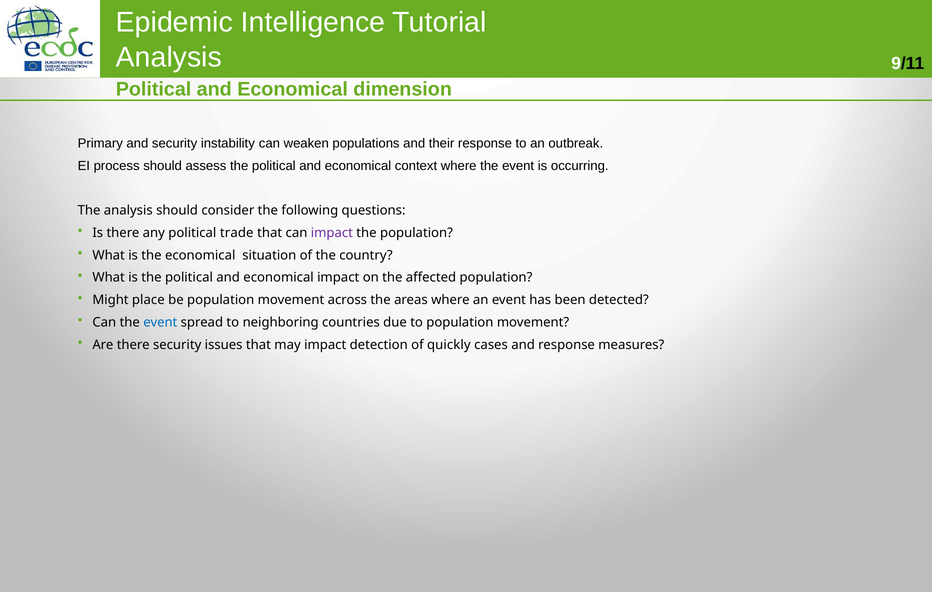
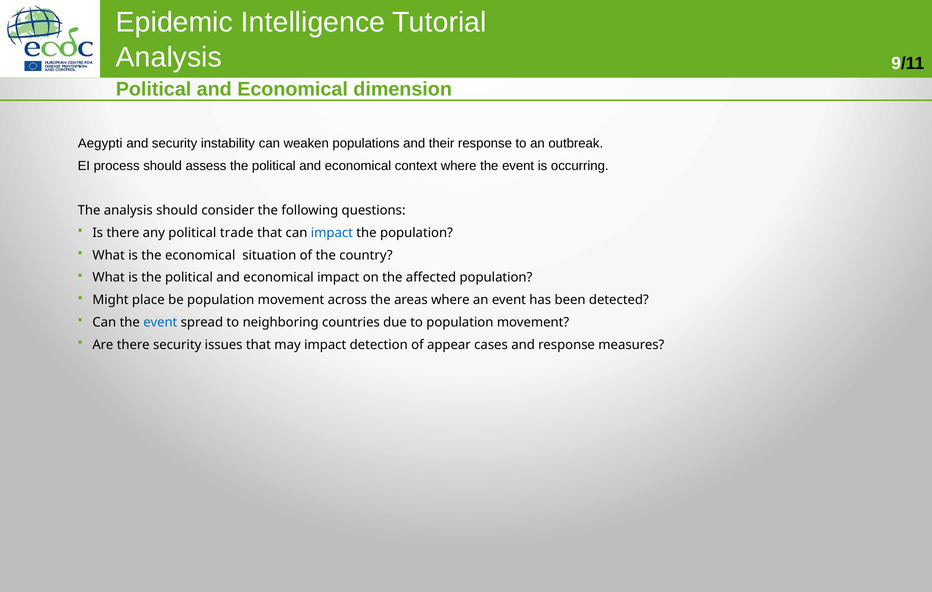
Primary: Primary -> Aegypti
impact at (332, 233) colour: purple -> blue
quickly: quickly -> appear
